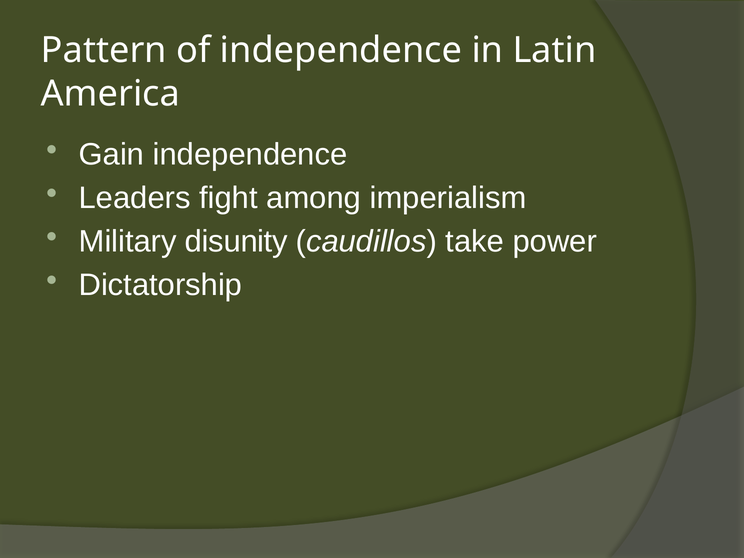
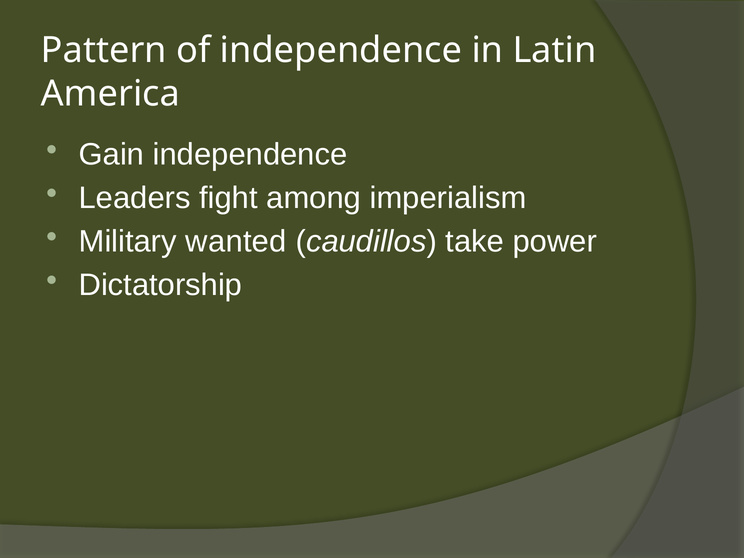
disunity: disunity -> wanted
